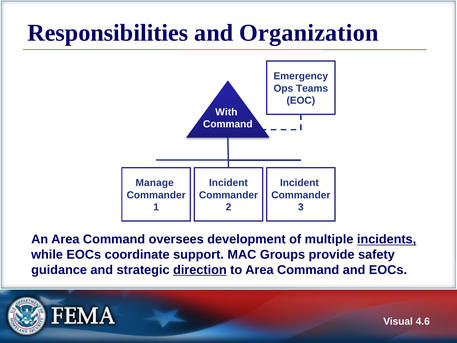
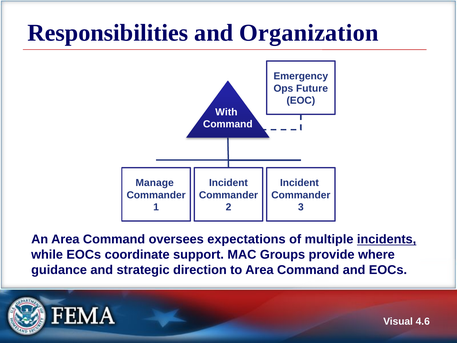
Teams: Teams -> Future
development: development -> expectations
safety: safety -> where
direction underline: present -> none
